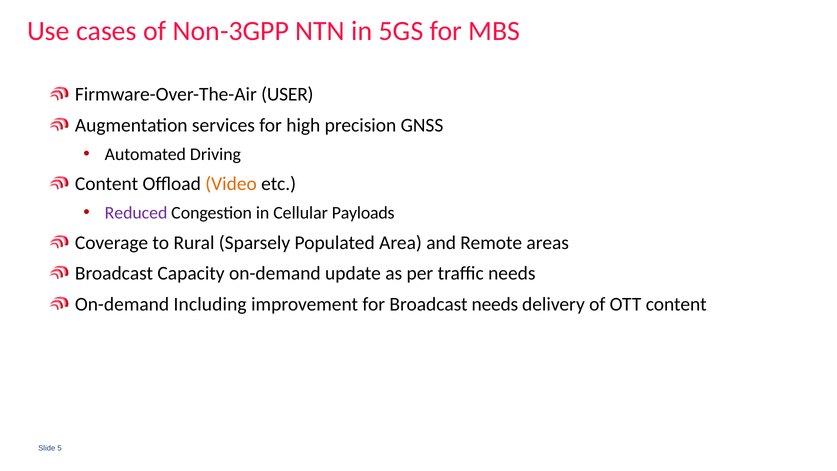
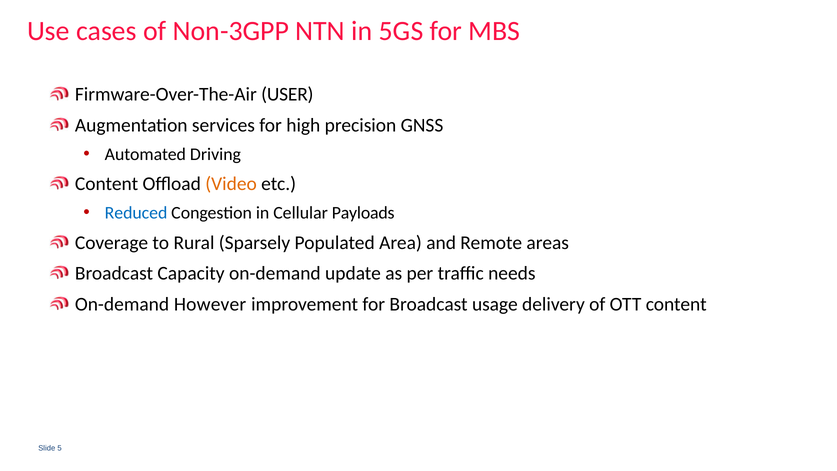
Reduced colour: purple -> blue
Including: Including -> However
Broadcast needs: needs -> usage
